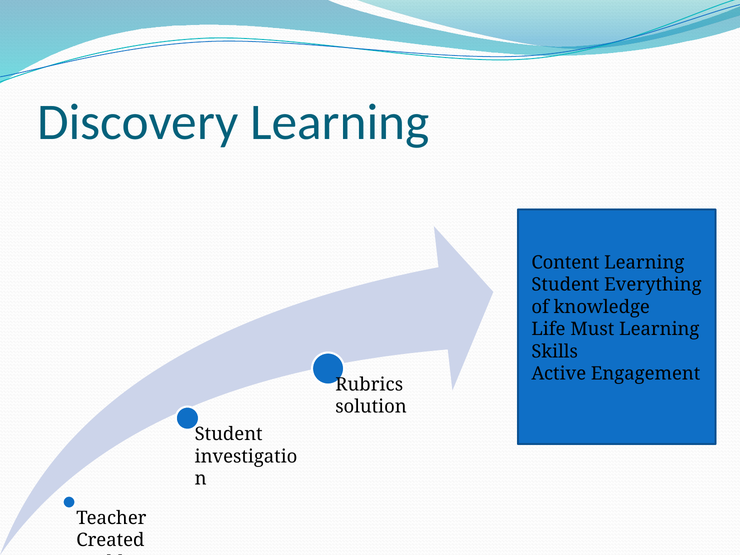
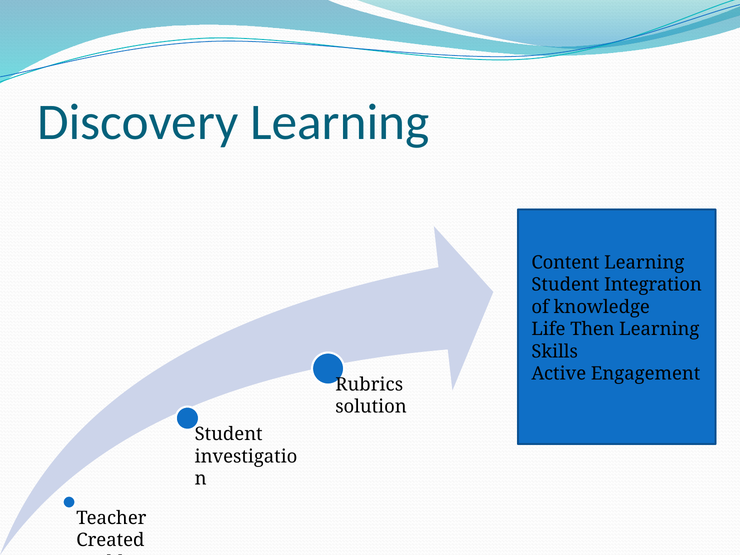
Everything: Everything -> Integration
Must: Must -> Then
